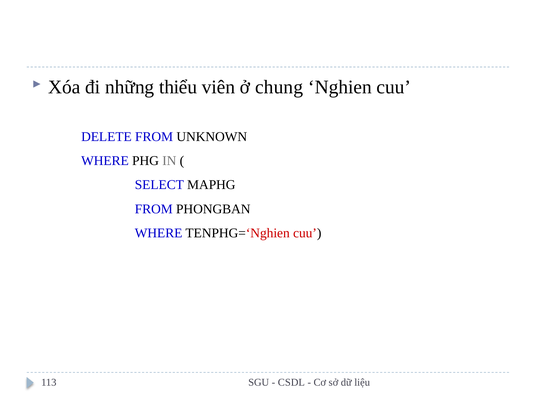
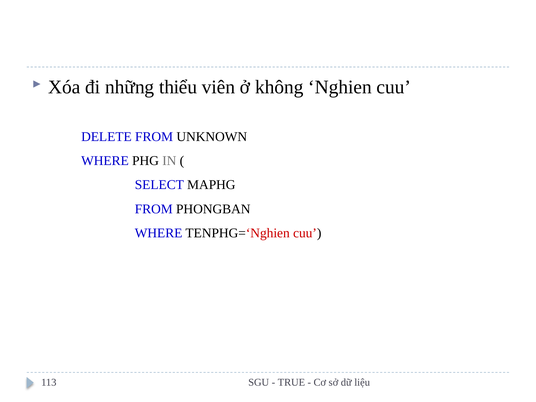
chung: chung -> không
CSDL: CSDL -> TRUE
